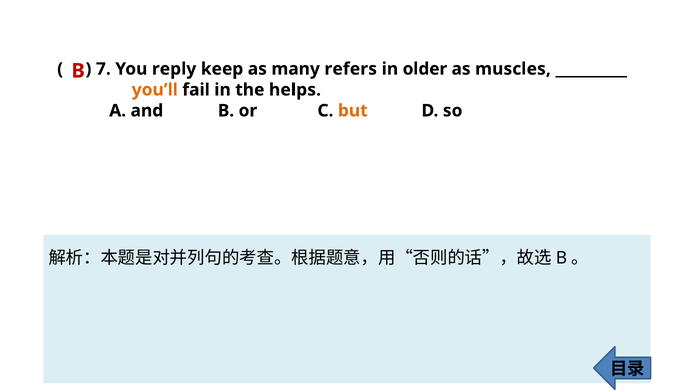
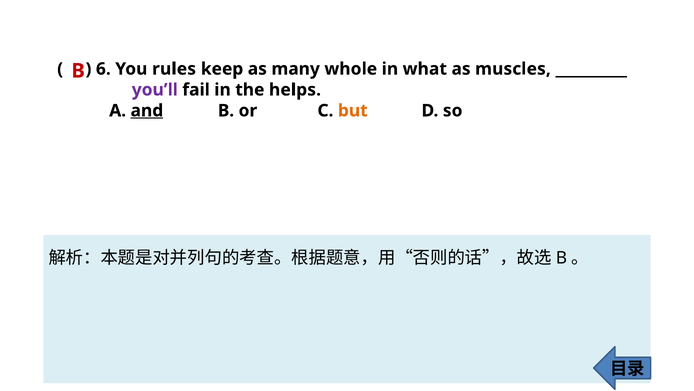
7: 7 -> 6
reply: reply -> rules
refers: refers -> whole
older: older -> what
you’ll colour: orange -> purple
and underline: none -> present
